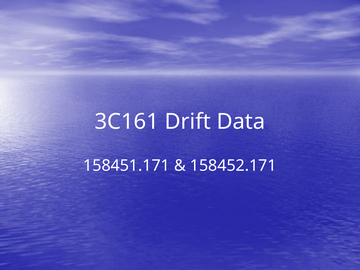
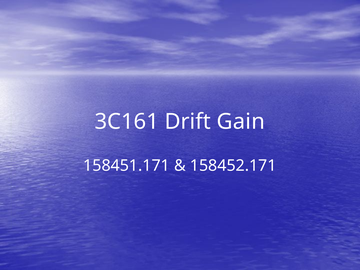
Data: Data -> Gain
